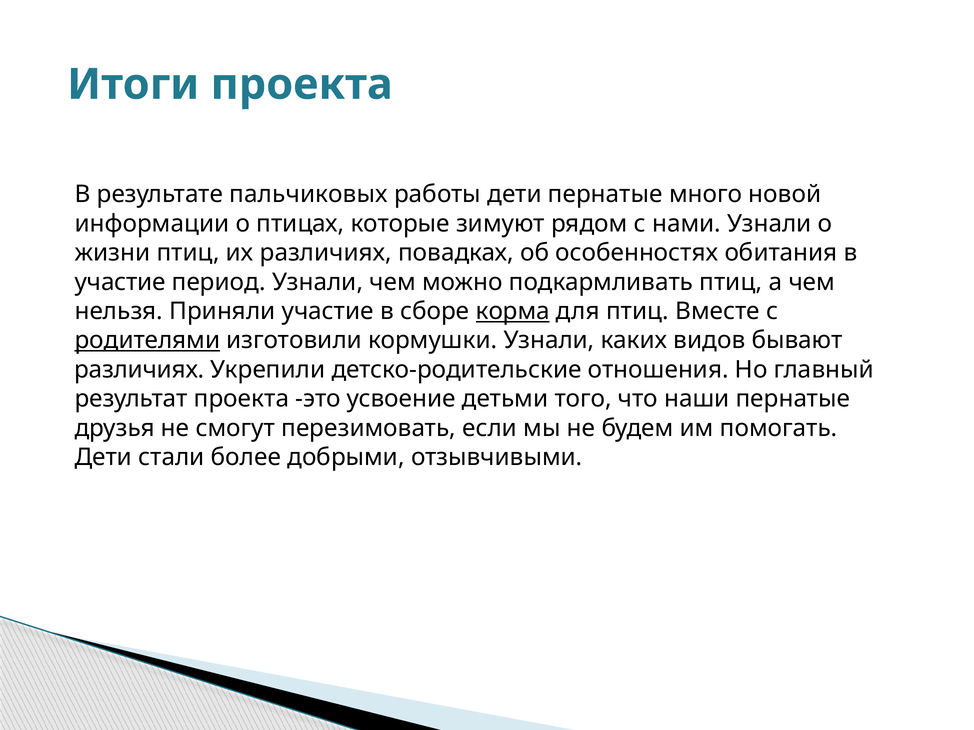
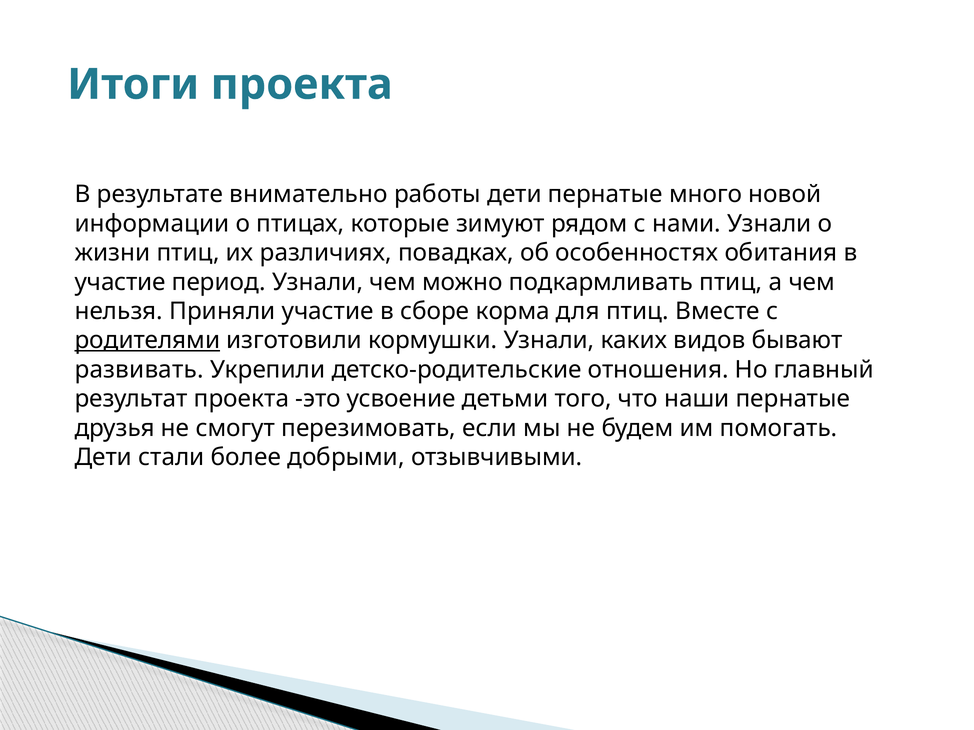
пальчиковых: пальчиковых -> внимательно
корма underline: present -> none
различиях at (139, 370): различиях -> развивать
